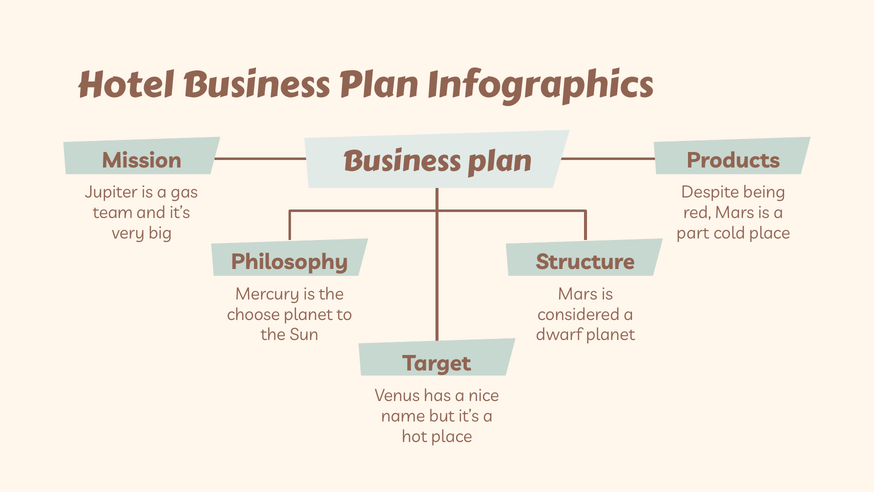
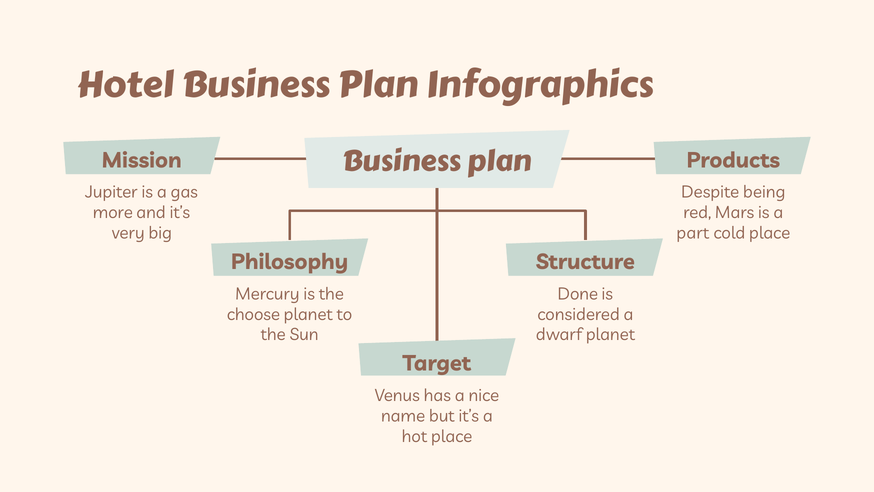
team: team -> more
Mars at (578, 294): Mars -> Done
